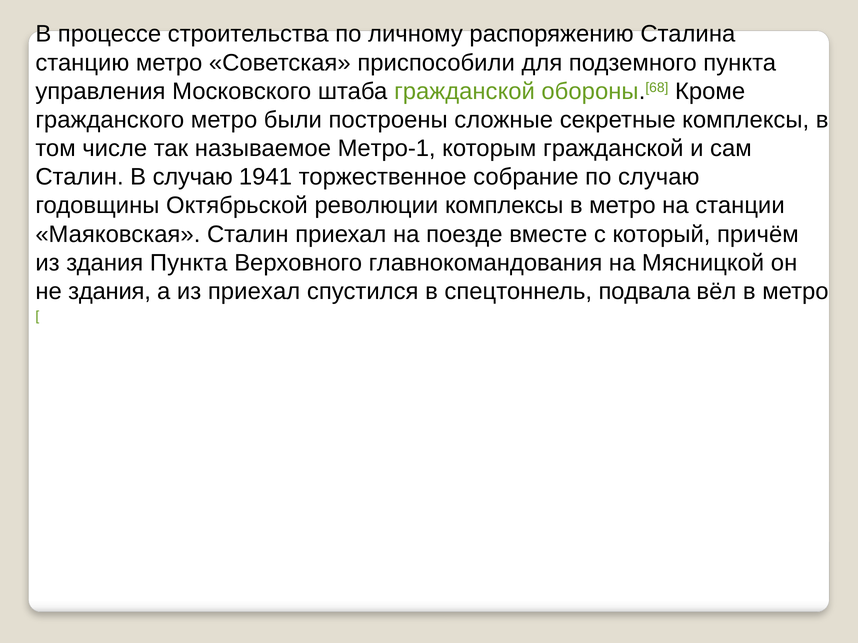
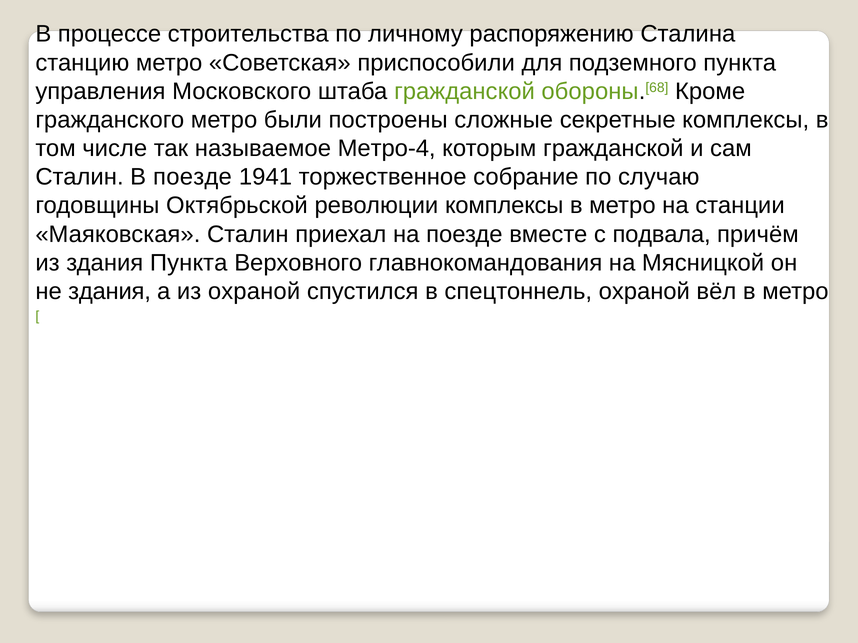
Метро-1: Метро-1 -> Метро-4
В случаю: случаю -> поезде
который: который -> подвала
из приехал: приехал -> охраной
спецтоннель подвала: подвала -> охраной
